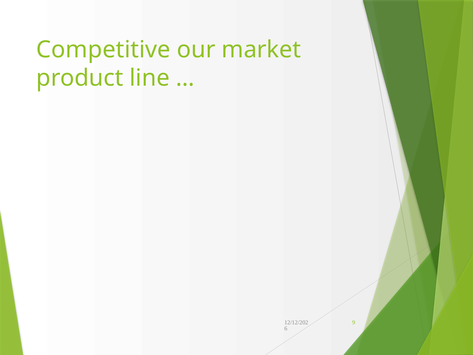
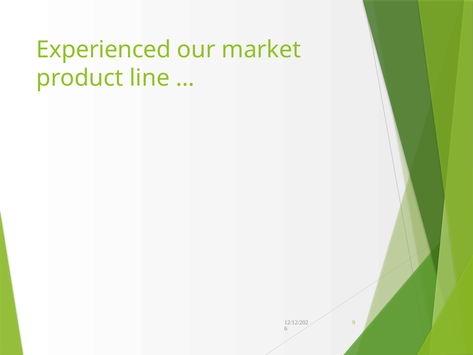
Competitive: Competitive -> Experienced
